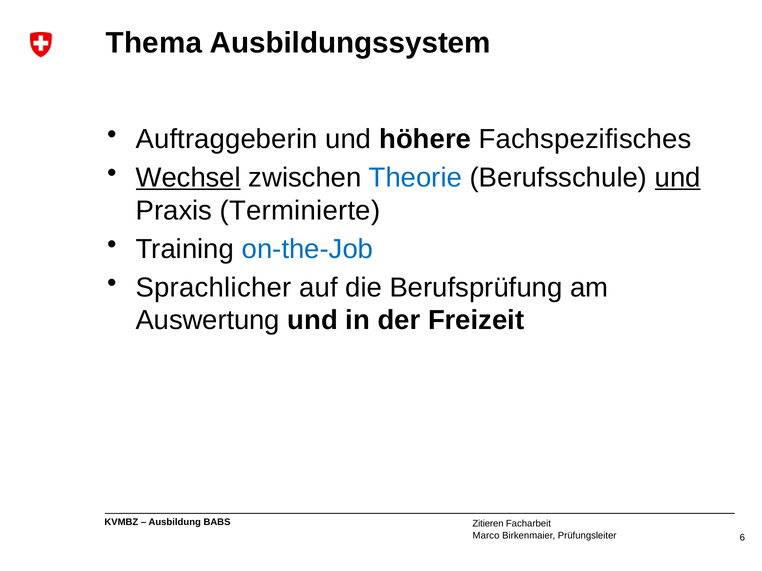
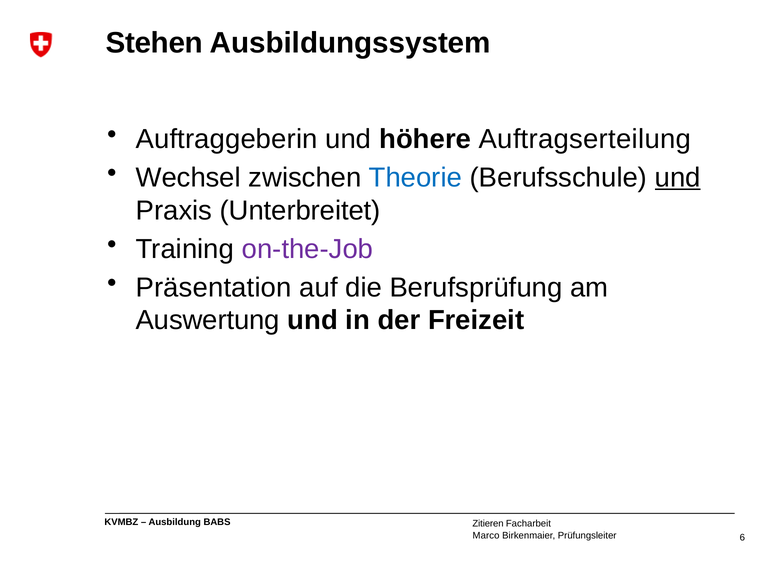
Thema: Thema -> Stehen
Fachspezifisches: Fachspezifisches -> Auftragserteilung
Wechsel underline: present -> none
Terminierte: Terminierte -> Unterbreitet
on-the-Job colour: blue -> purple
Sprachlicher: Sprachlicher -> Präsentation
